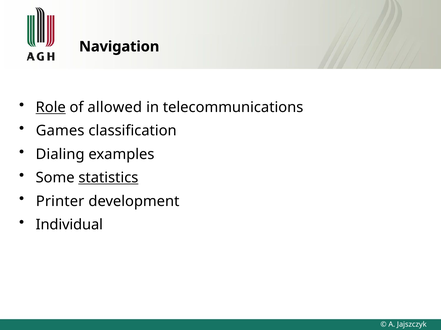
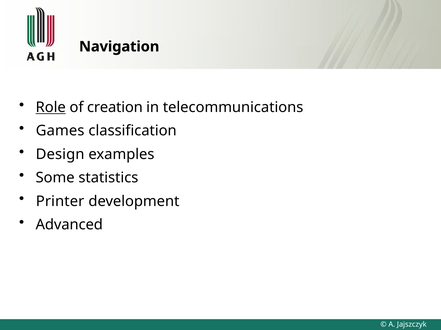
allowed: allowed -> creation
Dialing: Dialing -> Design
statistics underline: present -> none
Individual: Individual -> Advanced
